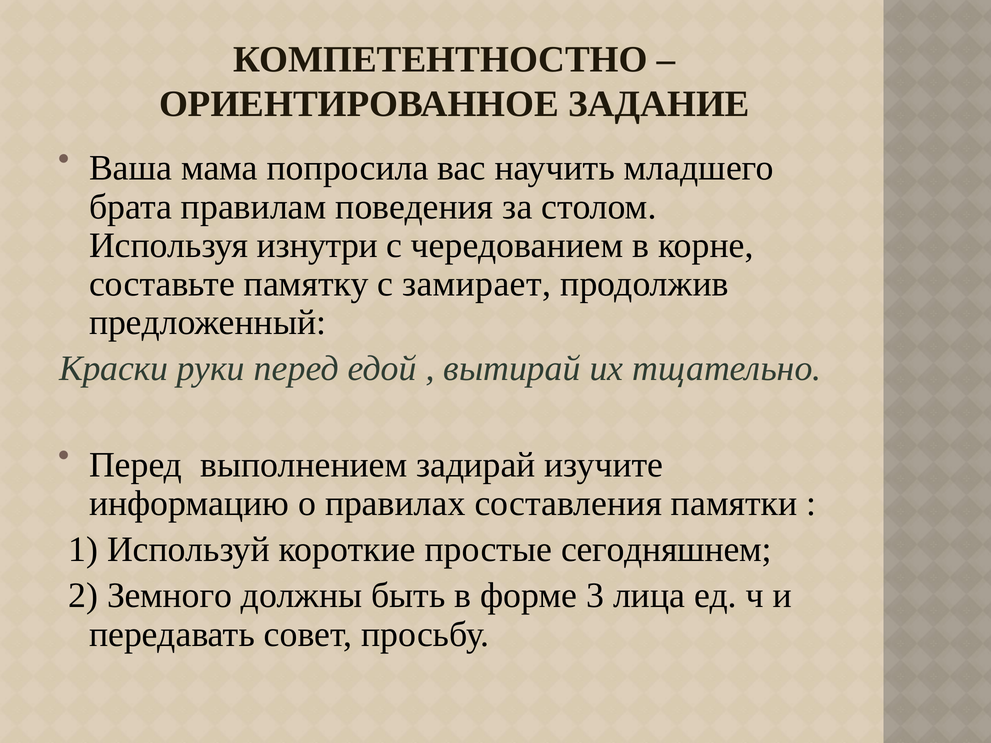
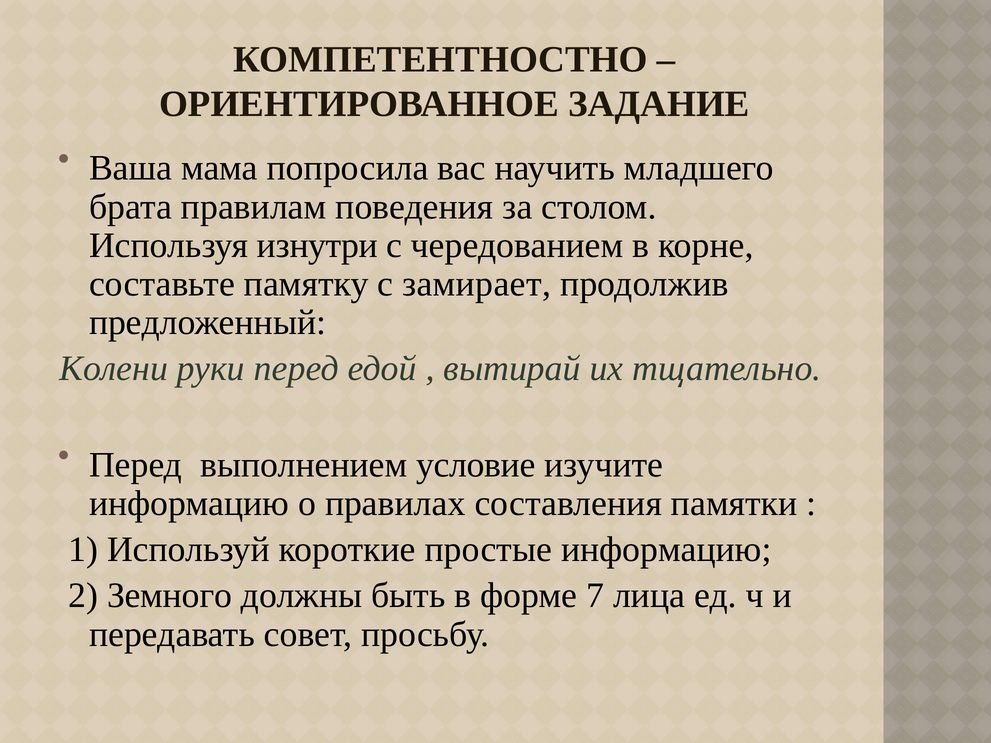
Краски: Краски -> Колени
задирай: задирай -> условие
простые сегодняшнем: сегодняшнем -> информацию
3: 3 -> 7
